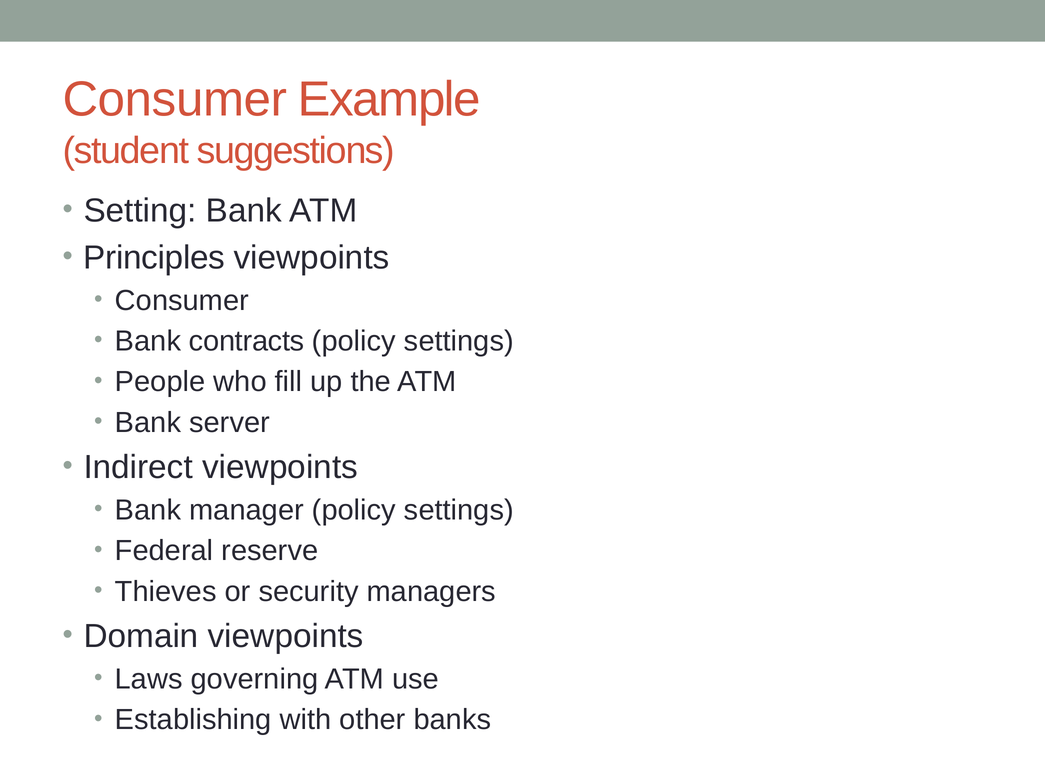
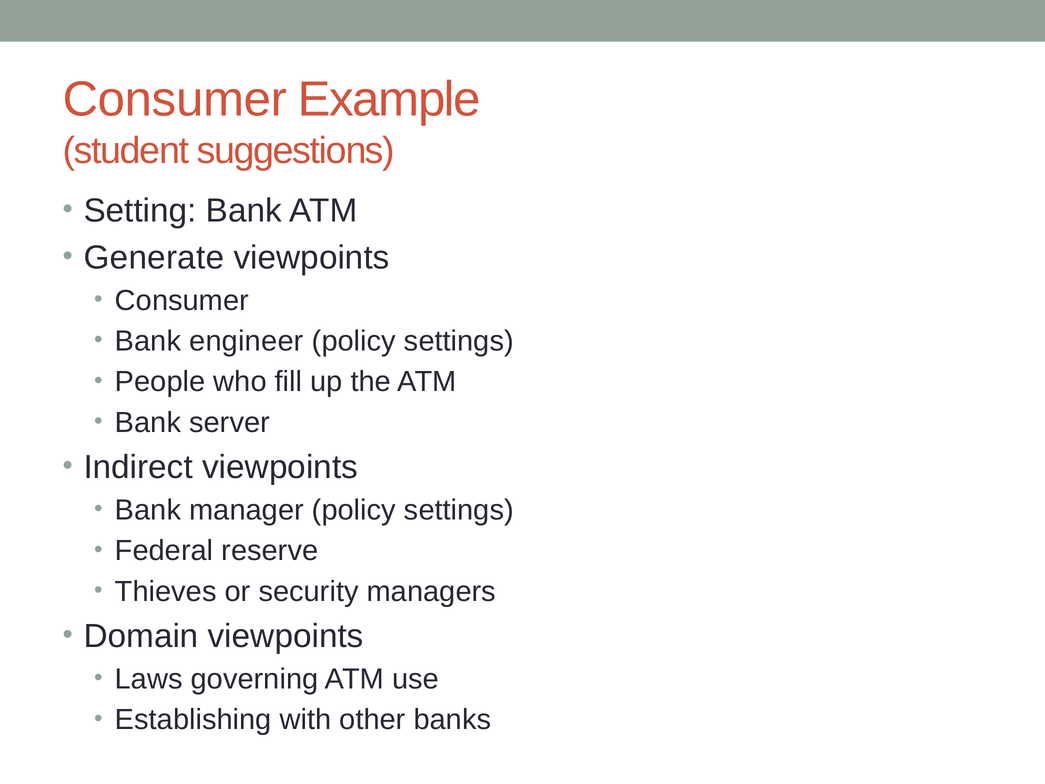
Principles: Principles -> Generate
contracts: contracts -> engineer
